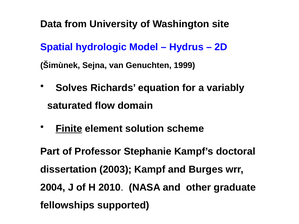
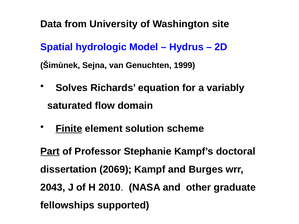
Part underline: none -> present
2003: 2003 -> 2069
2004: 2004 -> 2043
